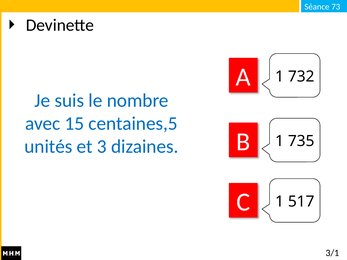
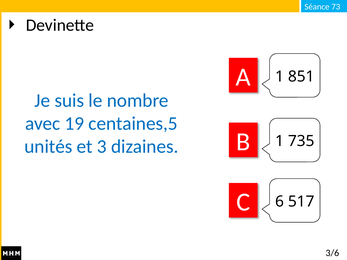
732: 732 -> 851
15: 15 -> 19
C 1: 1 -> 6
3/1: 3/1 -> 3/6
